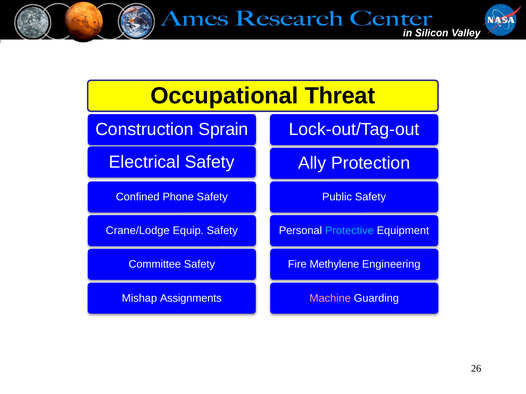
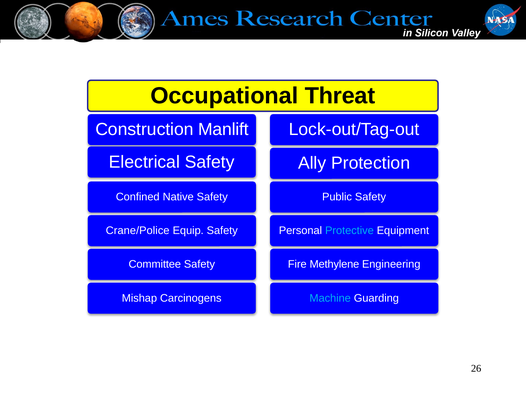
Sprain: Sprain -> Manlift
Phone: Phone -> Native
Crane/Lodge: Crane/Lodge -> Crane/Police
Assignments: Assignments -> Carcinogens
Machine colour: pink -> light blue
